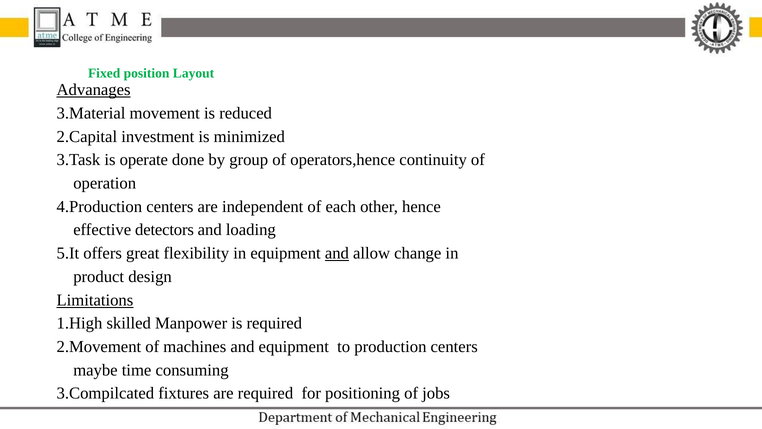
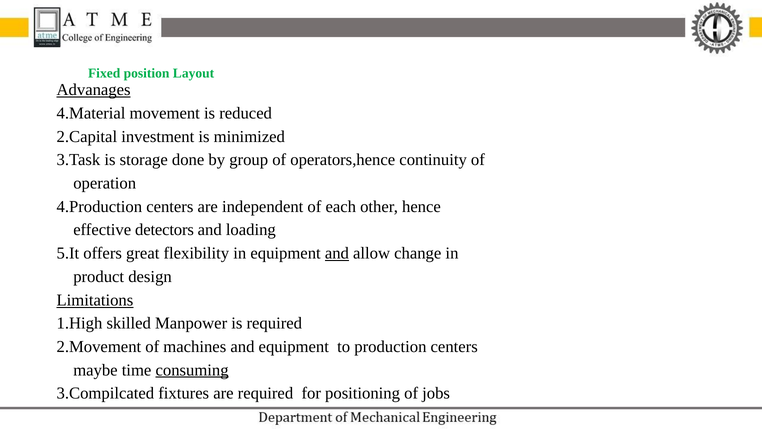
3.Material: 3.Material -> 4.Material
operate: operate -> storage
consuming underline: none -> present
